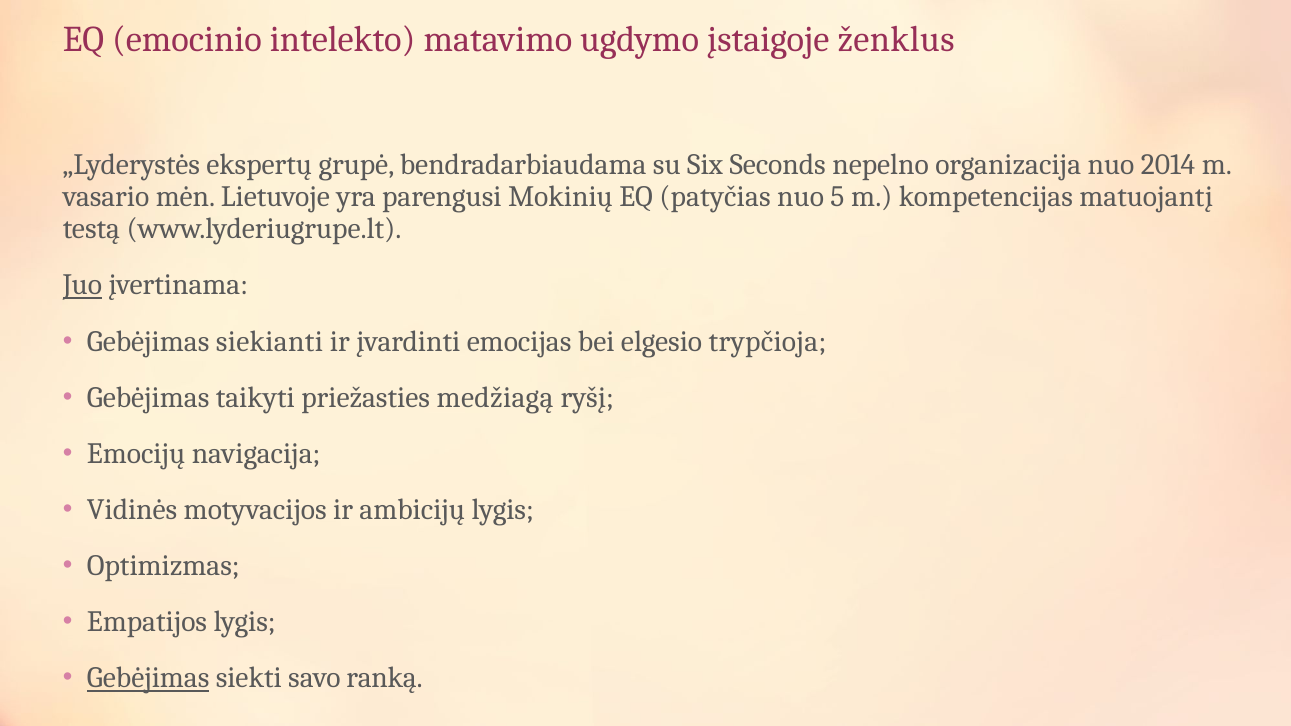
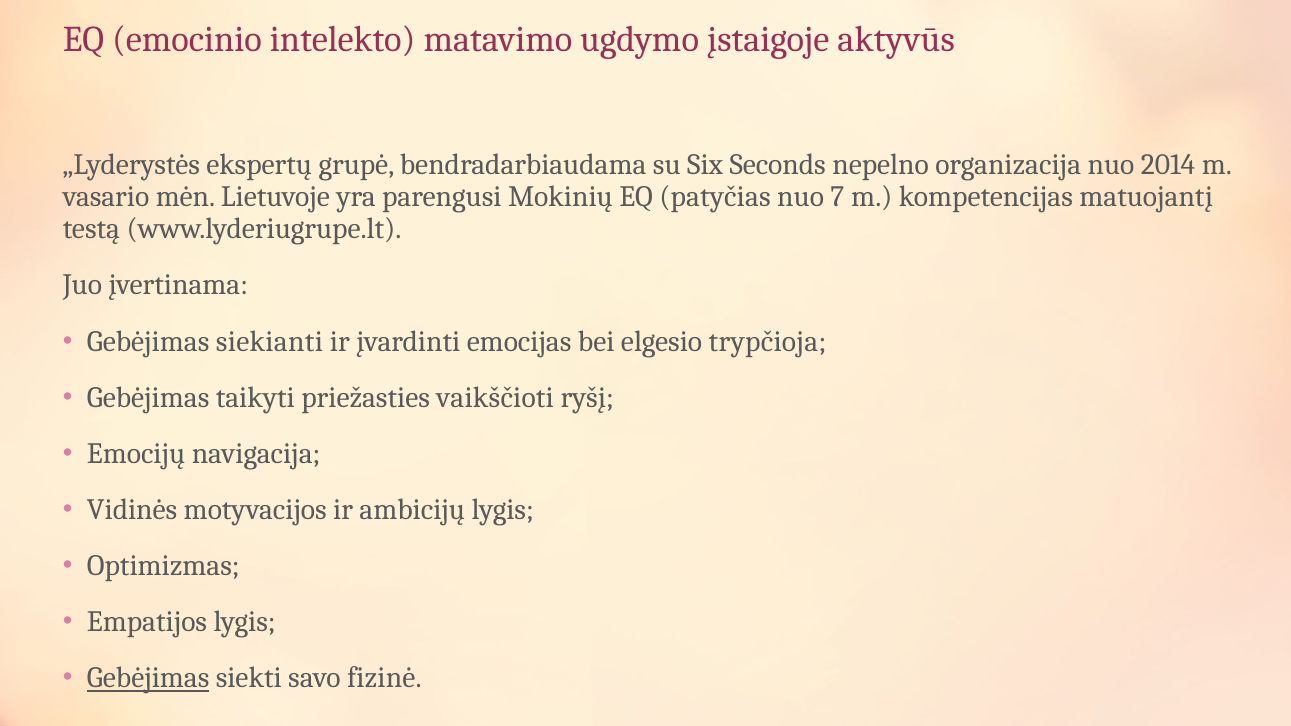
ženklus: ženklus -> aktyvūs
5: 5 -> 7
Juo underline: present -> none
medžiagą: medžiagą -> vaikščioti
ranką: ranką -> fizinė
